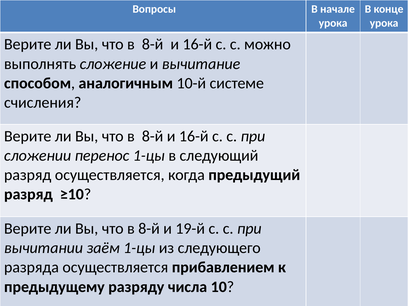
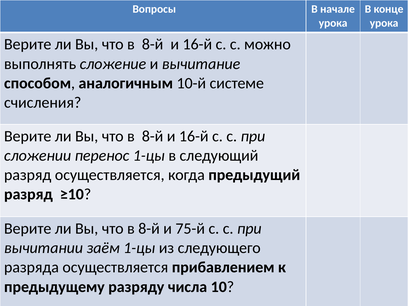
19-й: 19-й -> 75-й
